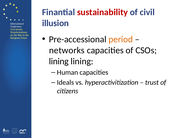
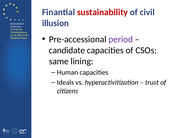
period colour: orange -> purple
networks: networks -> candidate
lining at (59, 61): lining -> same
